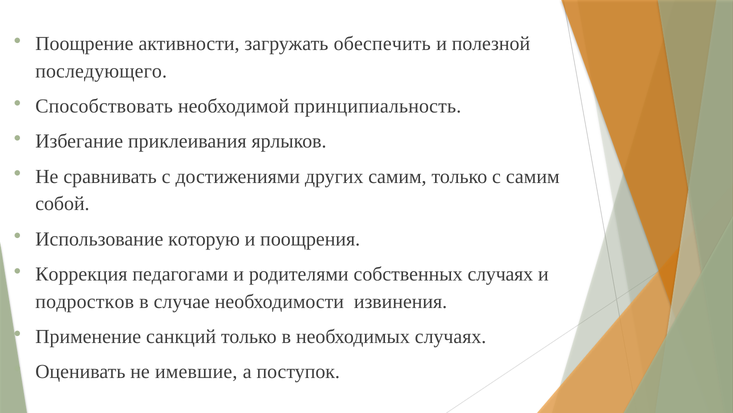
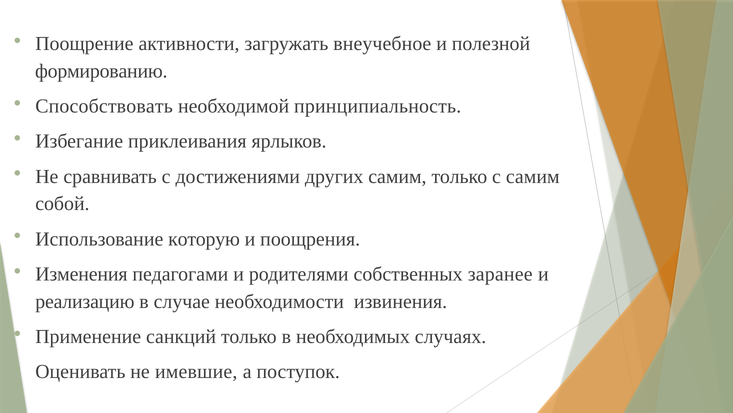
обеспечить: обеспечить -> внеучебное
последующего: последующего -> формированию
Коррекция: Коррекция -> Изменения
собственных случаях: случаях -> заранее
подростков: подростков -> реализацию
